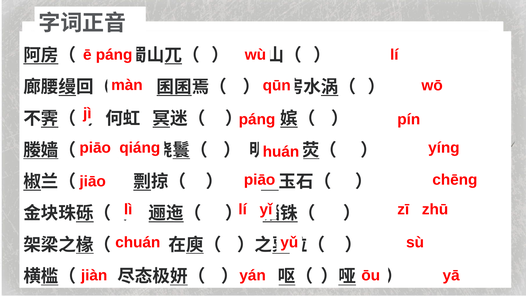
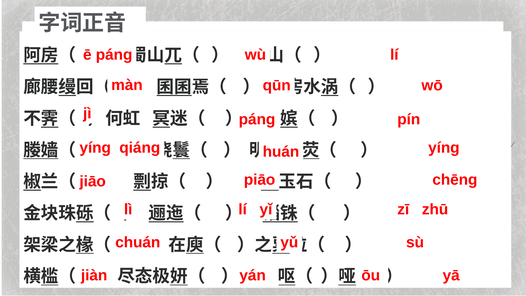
piāo at (95, 148): piāo -> yíng
